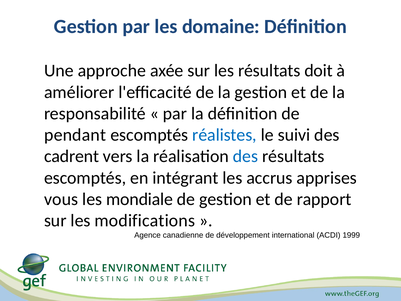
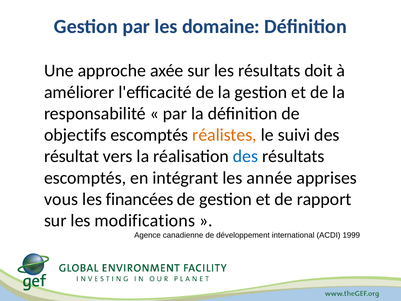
pendant: pendant -> objectifs
réalistes colour: blue -> orange
cadrent: cadrent -> résultat
accrus: accrus -> année
mondiale: mondiale -> financées
